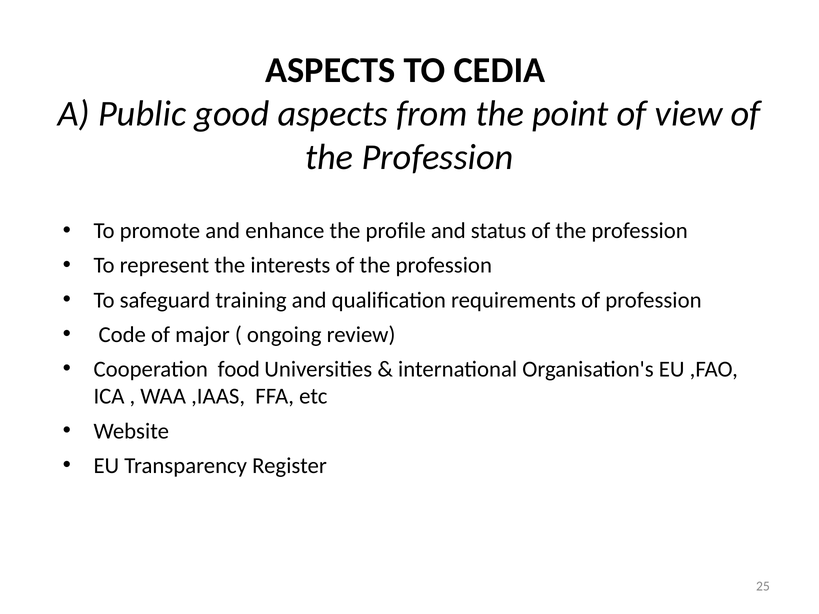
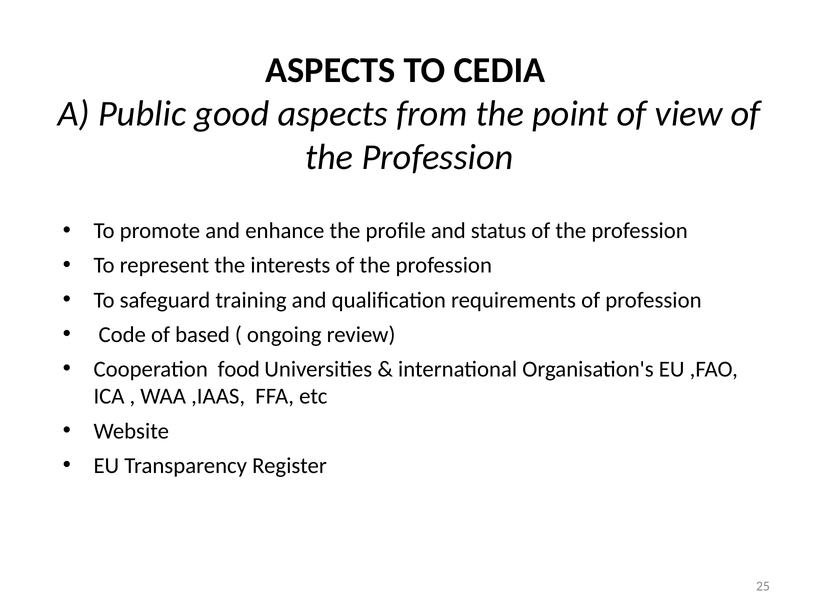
major: major -> based
